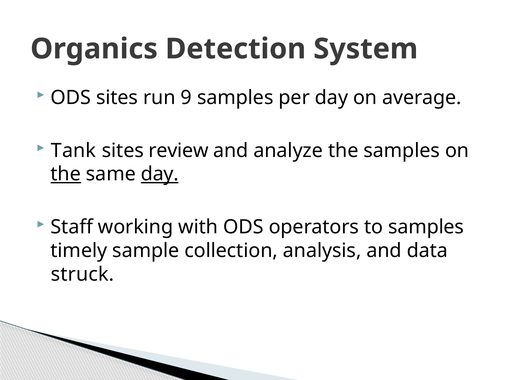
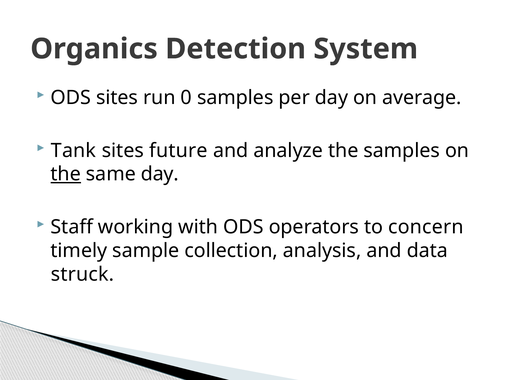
9: 9 -> 0
review: review -> future
day at (160, 174) underline: present -> none
to samples: samples -> concern
